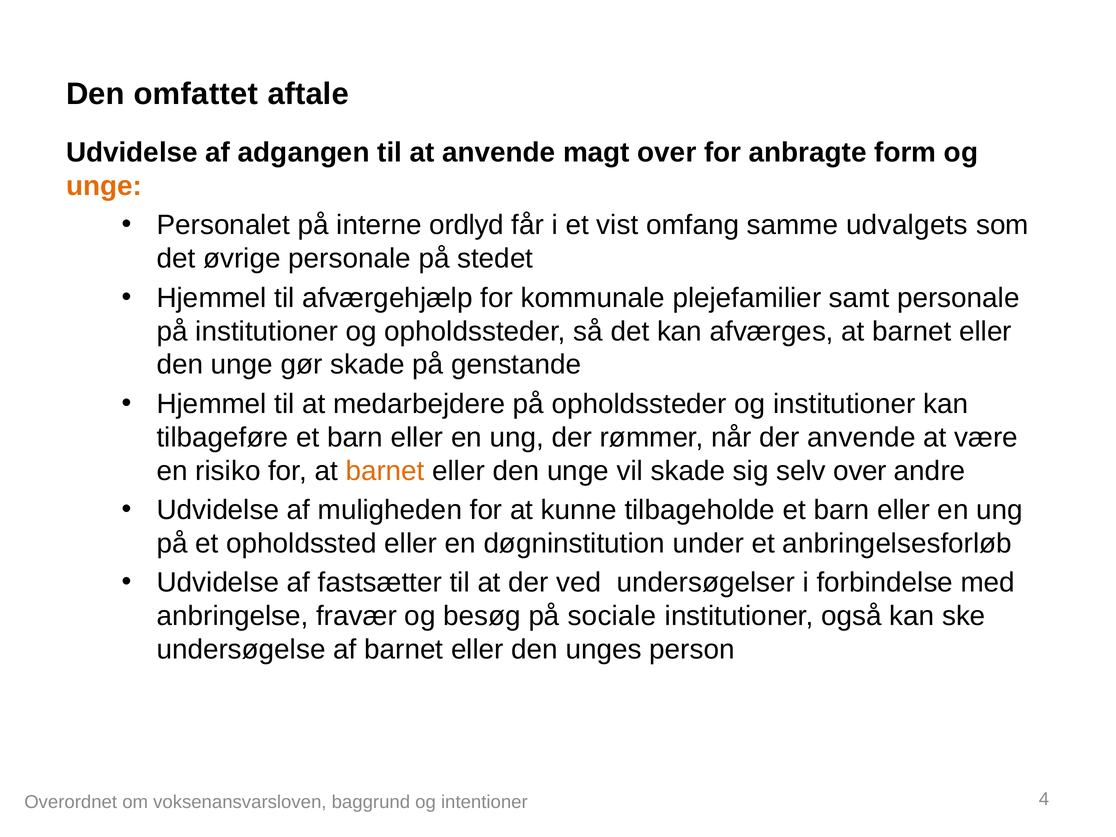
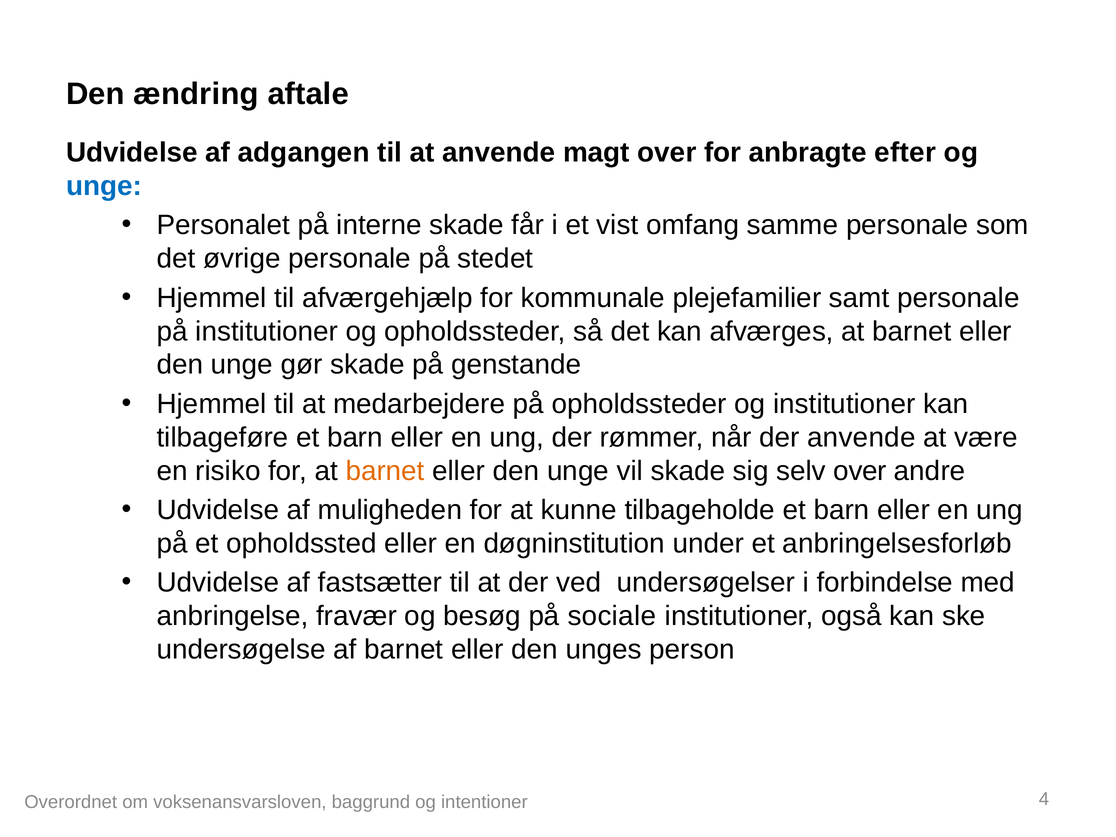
omfattet: omfattet -> ændring
form: form -> efter
unge at (104, 186) colour: orange -> blue
interne ordlyd: ordlyd -> skade
samme udvalgets: udvalgets -> personale
